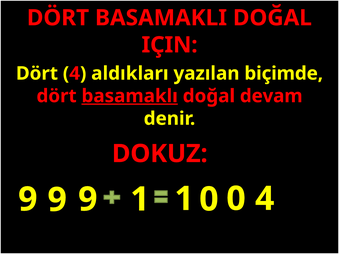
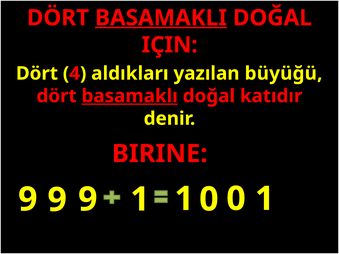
BASAMAKLI underline: none -> present
biçimde: biçimde -> büyüğü
devam: devam -> katıdır
DOKUZ: DOKUZ -> BIRINE
4 at (265, 199): 4 -> 1
